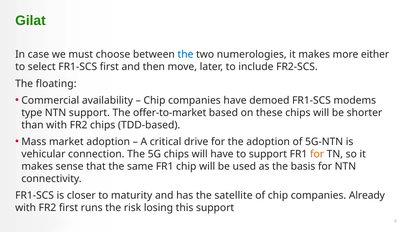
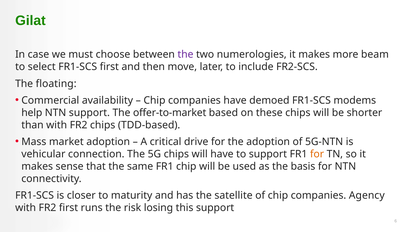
the at (185, 54) colour: blue -> purple
either: either -> beam
type: type -> help
Already: Already -> Agency
